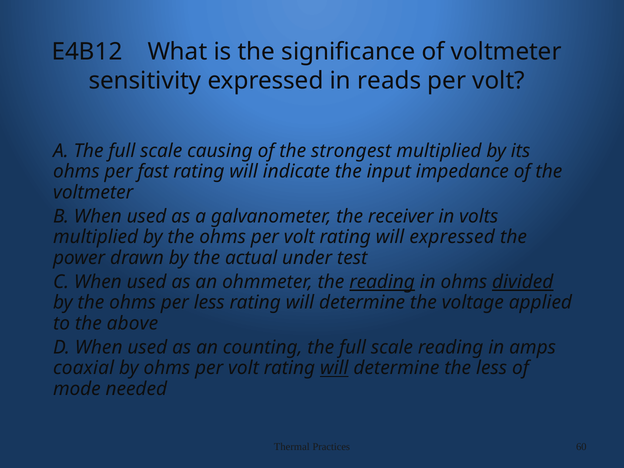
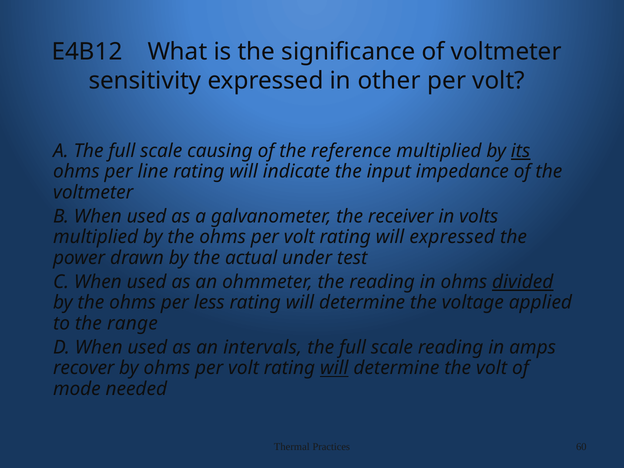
reads: reads -> other
strongest: strongest -> reference
its underline: none -> present
fast: fast -> line
reading at (382, 282) underline: present -> none
above: above -> range
counting: counting -> intervals
coaxial: coaxial -> recover
the less: less -> volt
